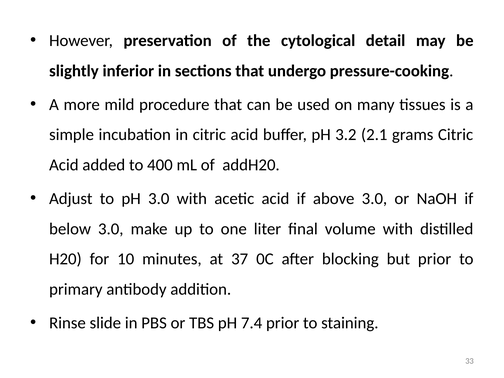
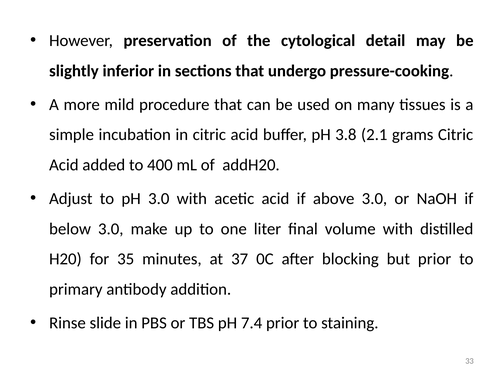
3.2: 3.2 -> 3.8
10: 10 -> 35
